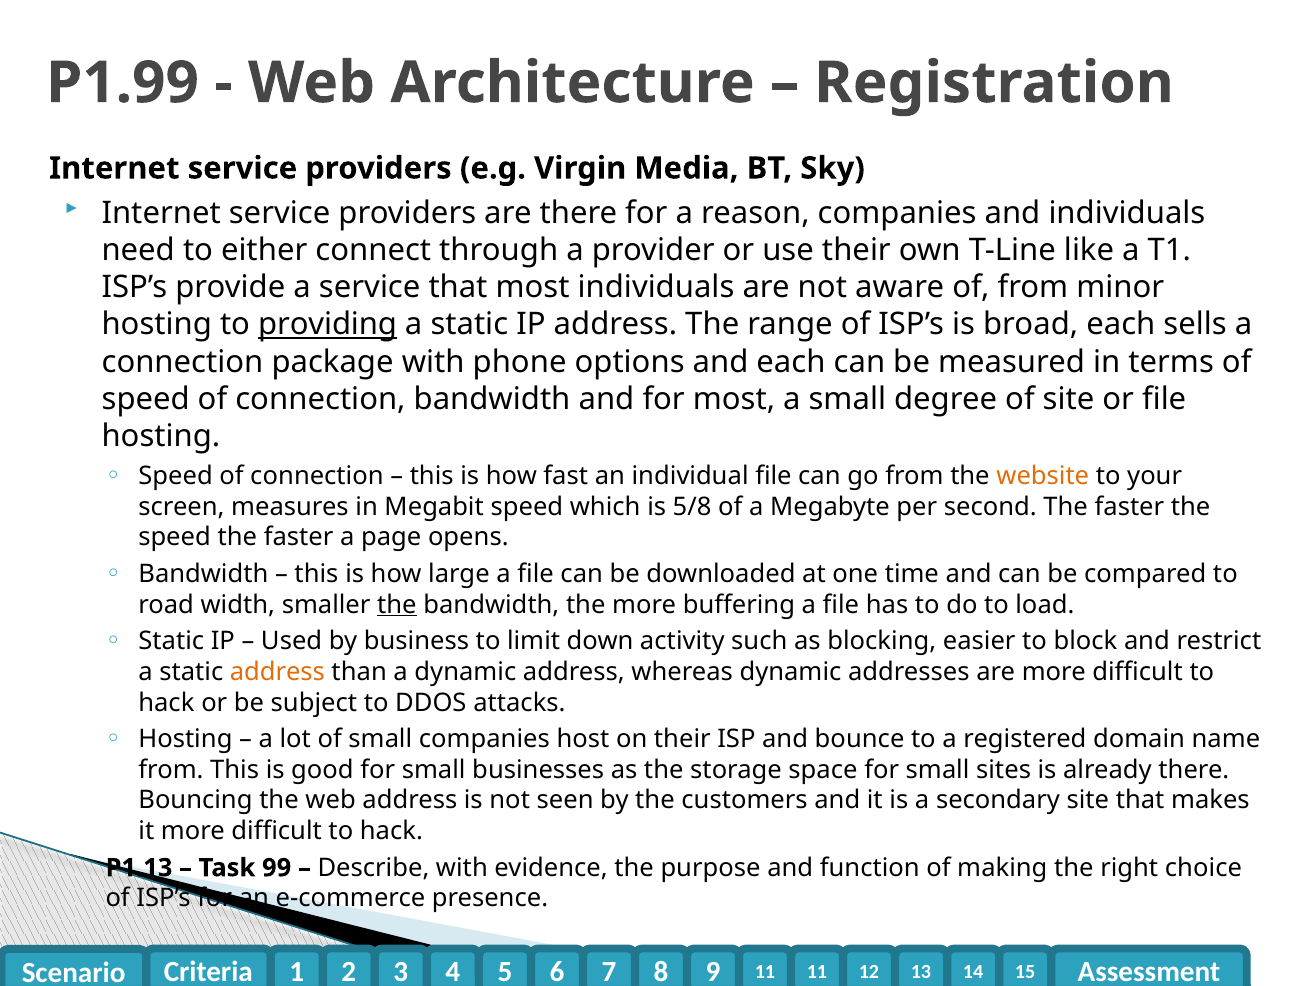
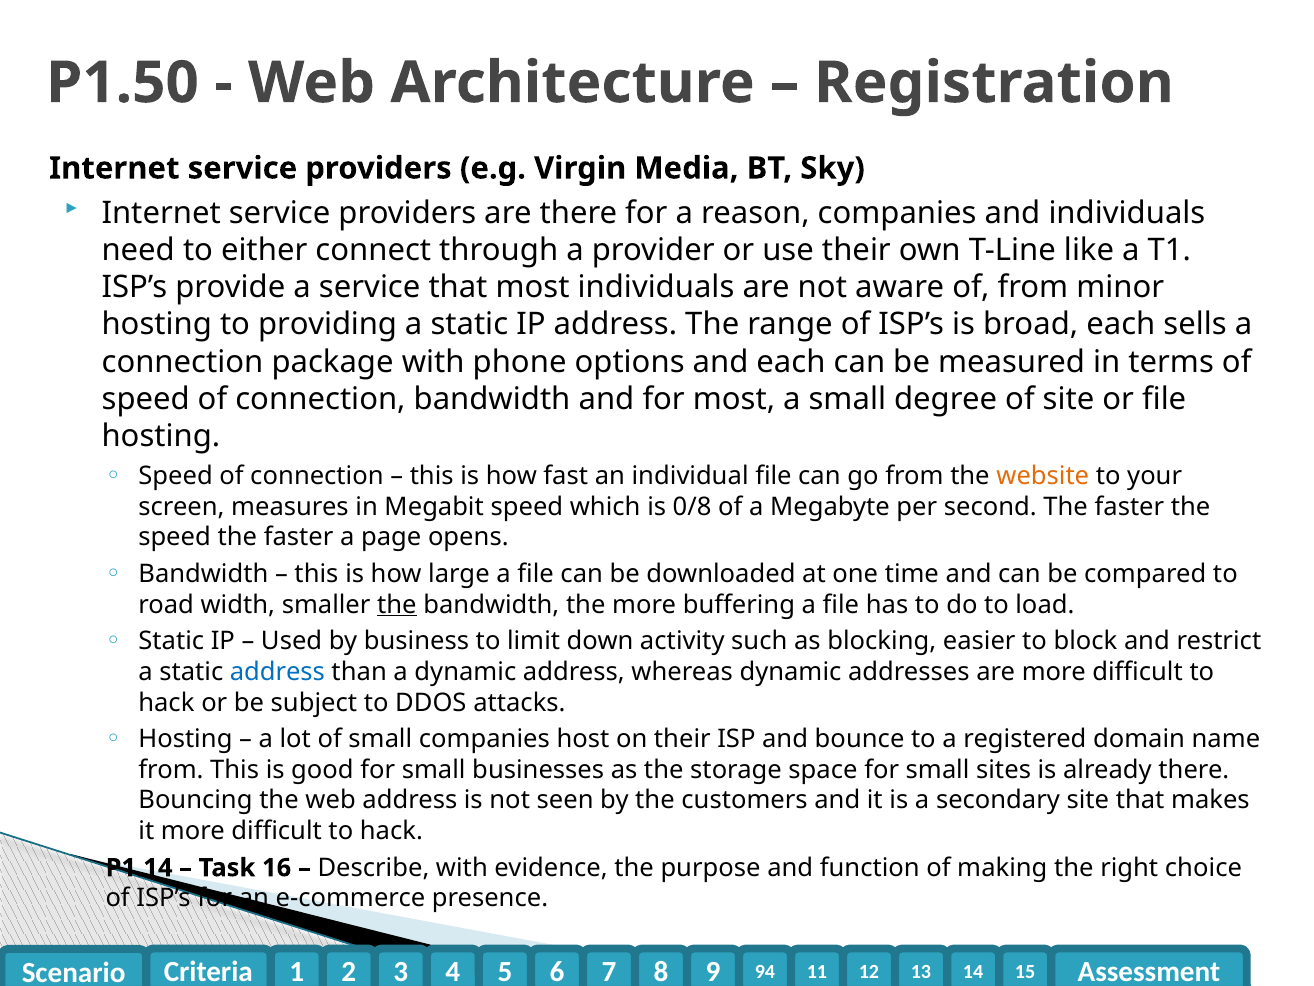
P1.99: P1.99 -> P1.50
providing underline: present -> none
5/8: 5/8 -> 0/8
address at (277, 672) colour: orange -> blue
P1.13: P1.13 -> P1.14
99: 99 -> 16
11 at (765, 971): 11 -> 94
